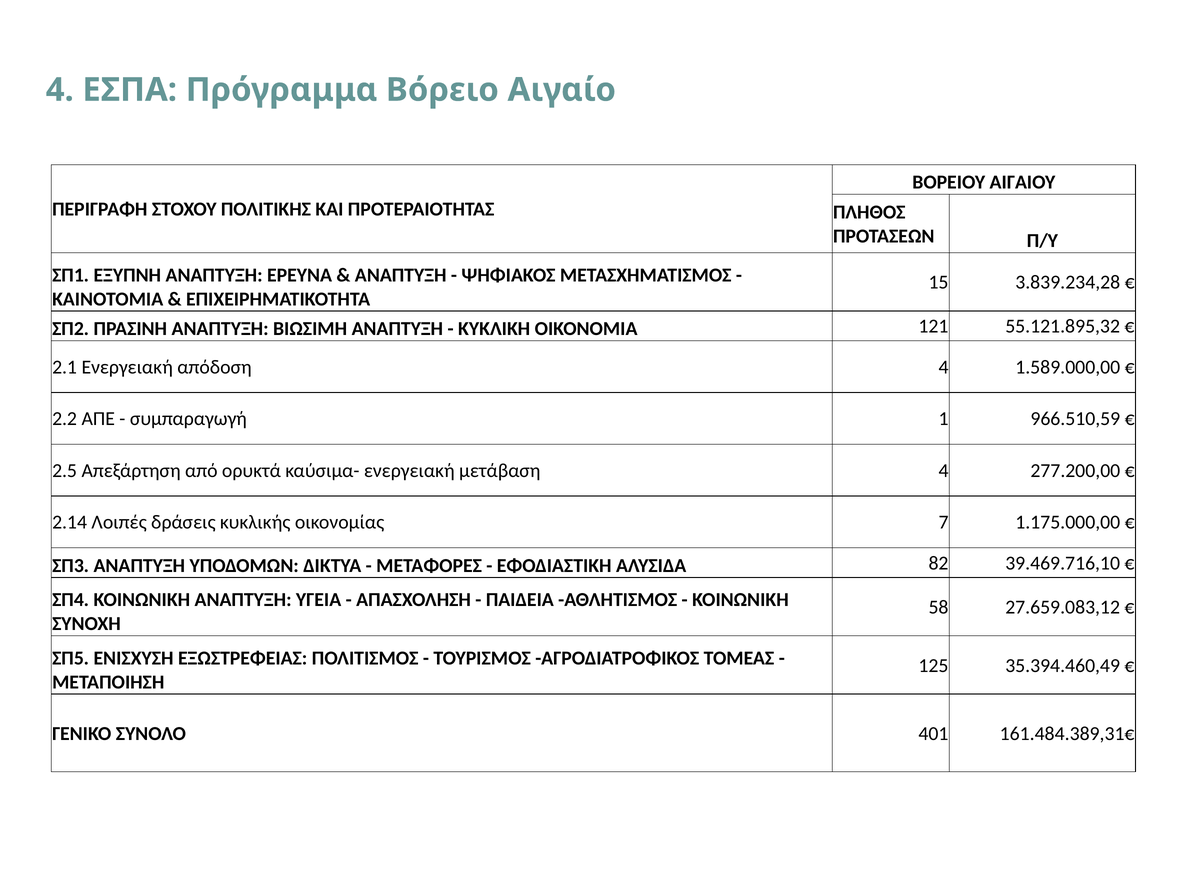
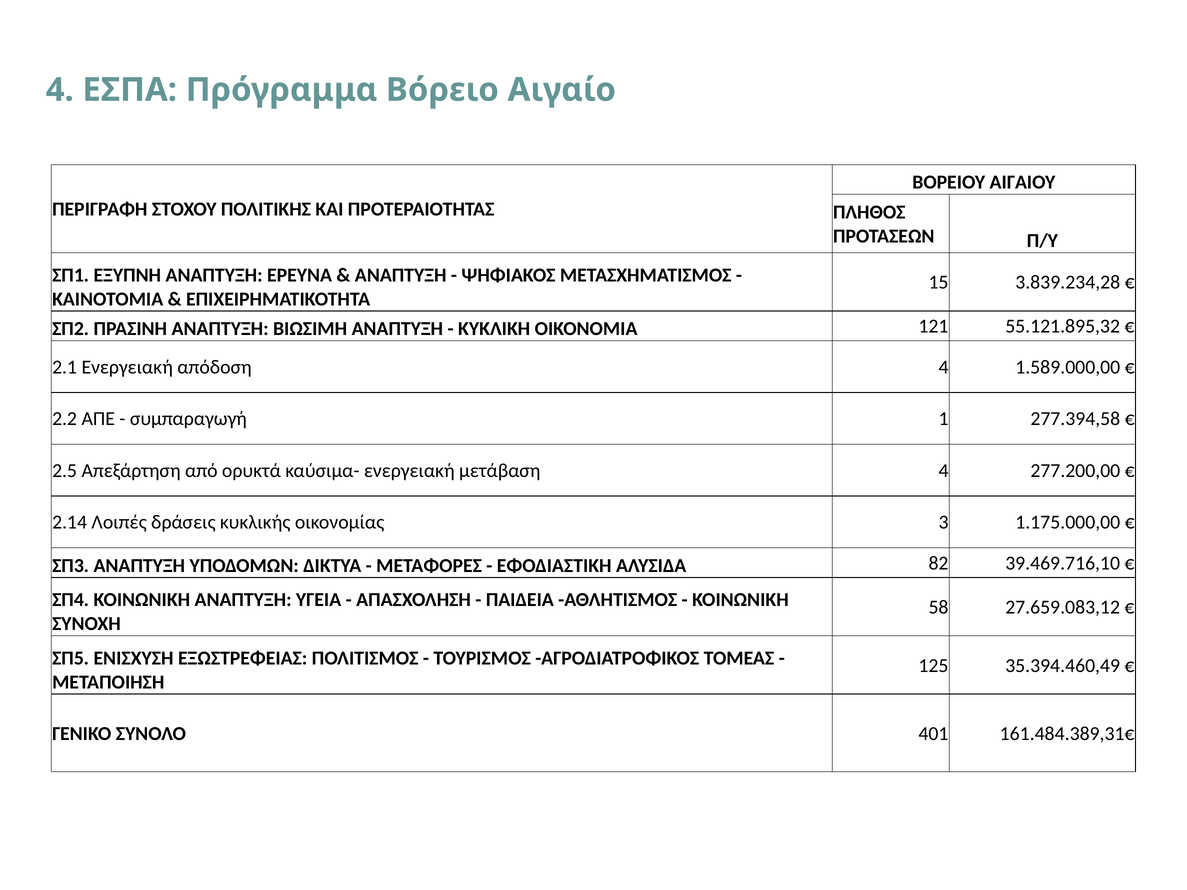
966.510,59: 966.510,59 -> 277.394,58
7: 7 -> 3
